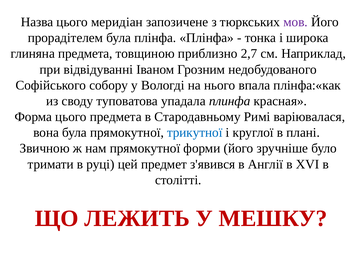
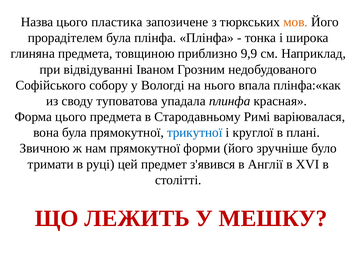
меридіан: меридіан -> пластика
мов colour: purple -> orange
2,7: 2,7 -> 9,9
